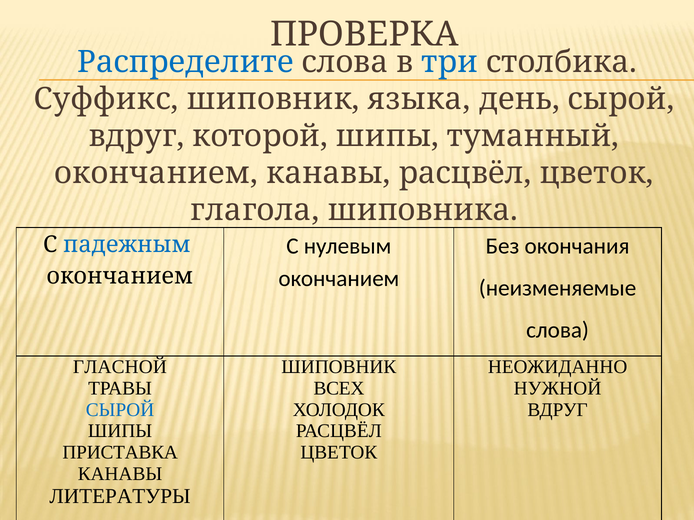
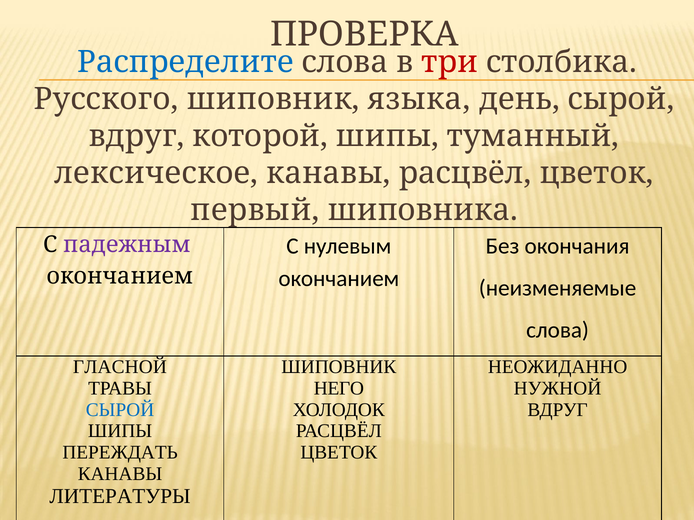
три colour: blue -> red
Суффикс: Суффикс -> Русского
окончанием at (156, 173): окончанием -> лексическое
глагола: глагола -> первый
падежным colour: blue -> purple
ВСЕХ: ВСЕХ -> НЕГО
ПРИСТАВКА: ПРИСТАВКА -> ПЕРЕЖДАТЬ
